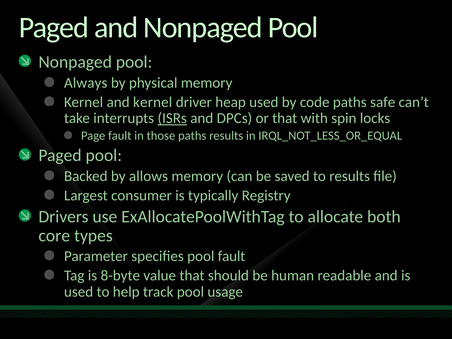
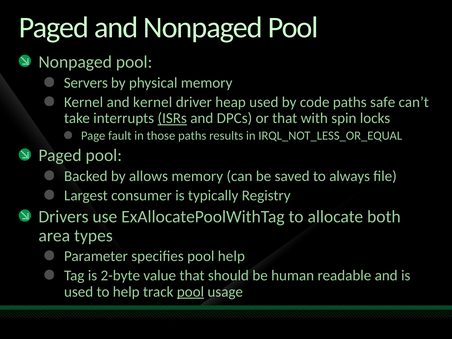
Always: Always -> Servers
to results: results -> always
core: core -> area
pool fault: fault -> help
8-byte: 8-byte -> 2-byte
pool at (190, 292) underline: none -> present
